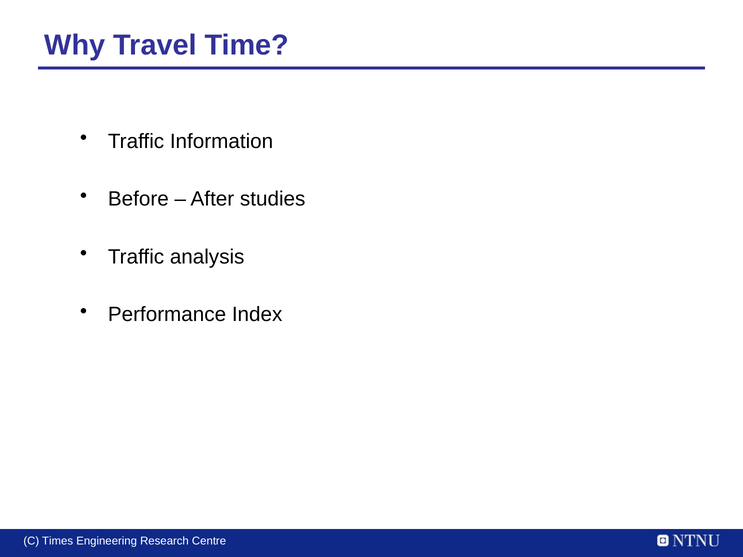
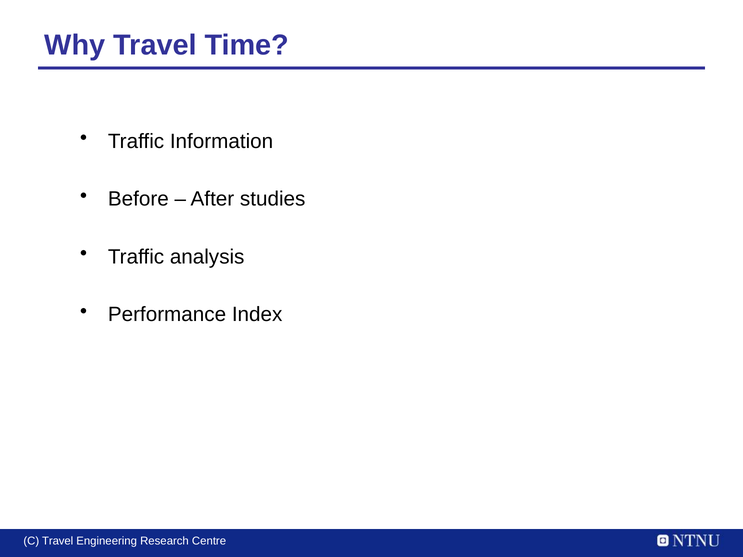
Times at (58, 541): Times -> Travel
